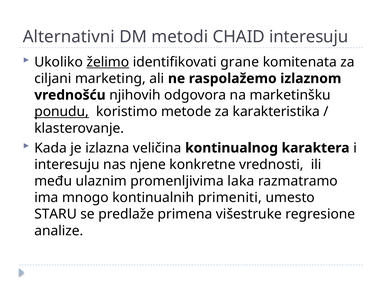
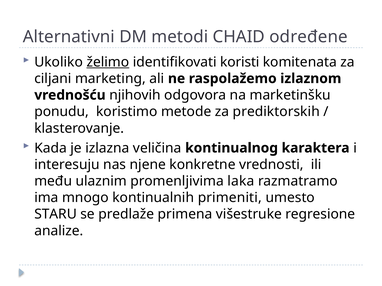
CHAID interesuju: interesuju -> određene
grane: grane -> koristi
ponudu underline: present -> none
karakteristika: karakteristika -> prediktorskih
